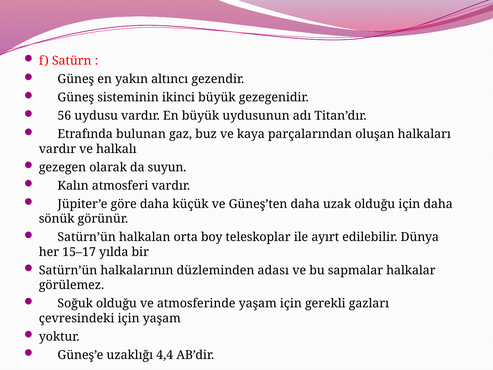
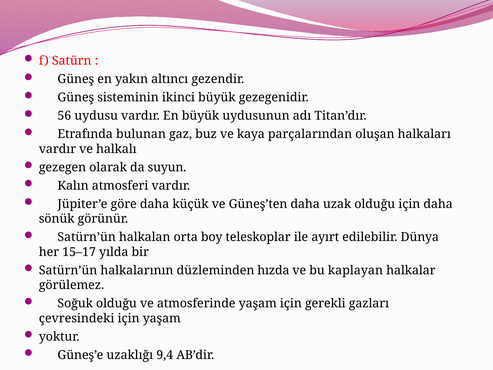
adası: adası -> hızda
sapmalar: sapmalar -> kaplayan
4,4: 4,4 -> 9,4
